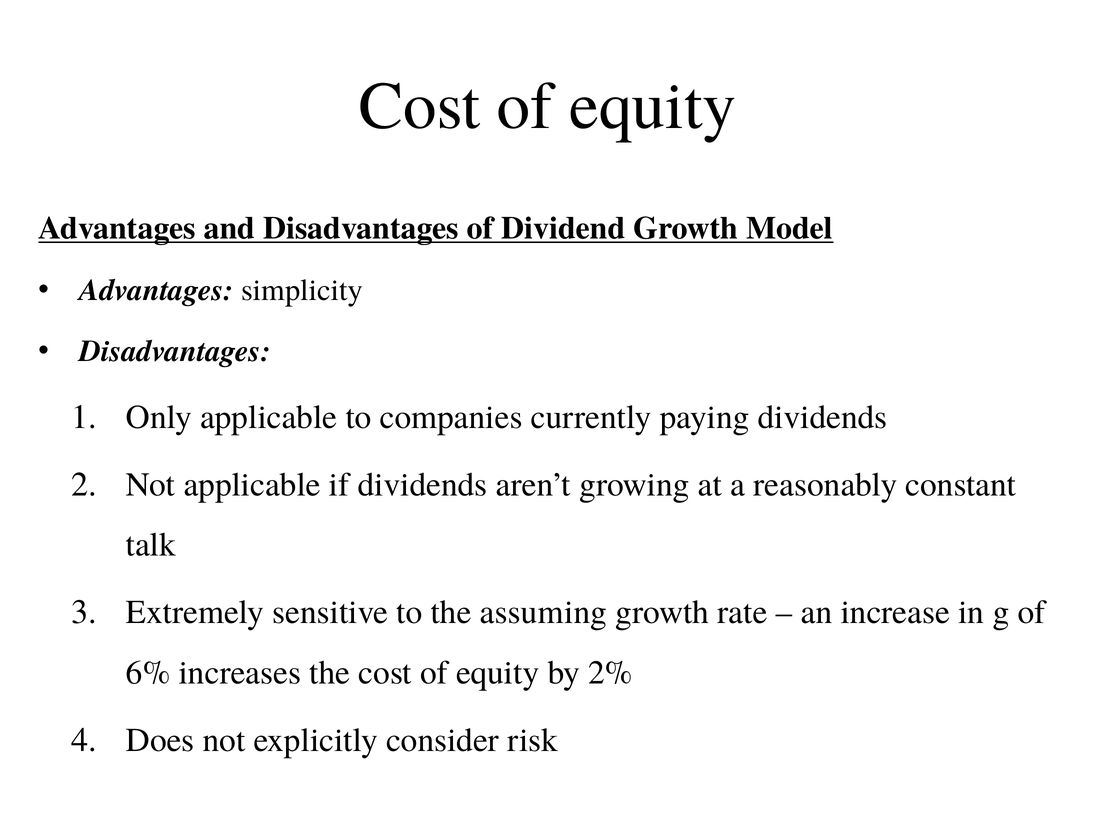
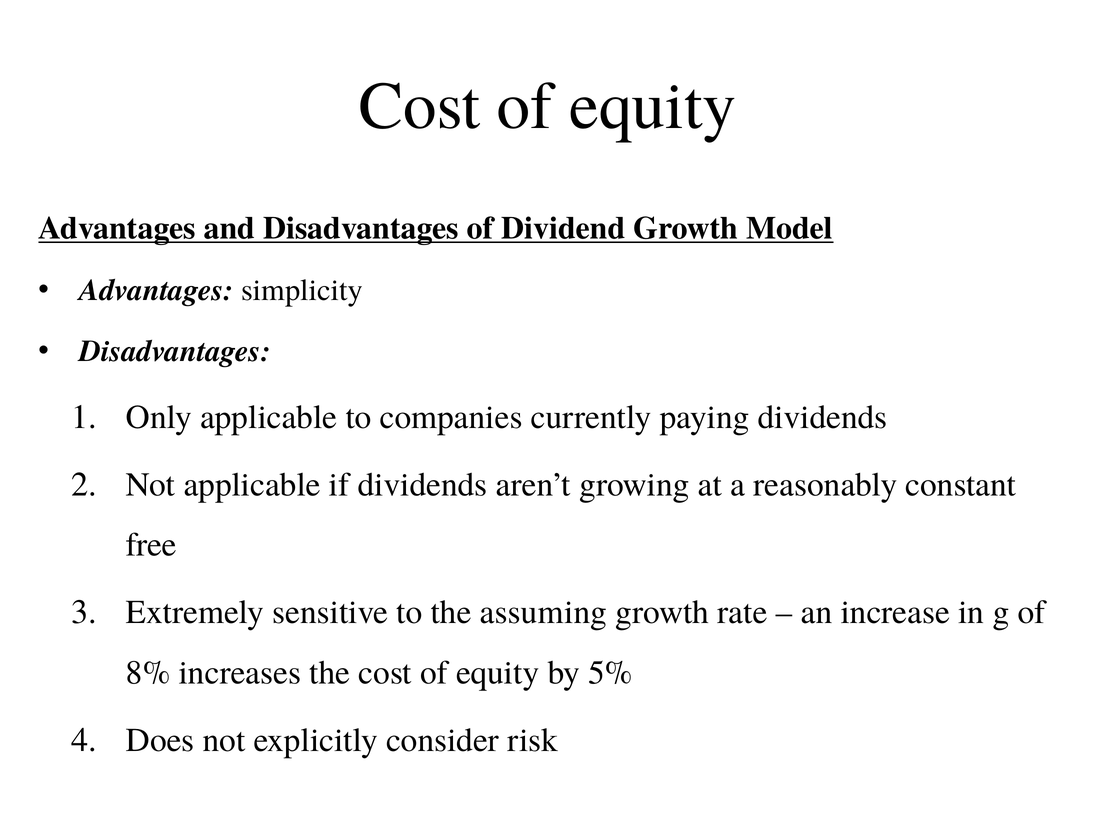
talk: talk -> free
6%: 6% -> 8%
2%: 2% -> 5%
